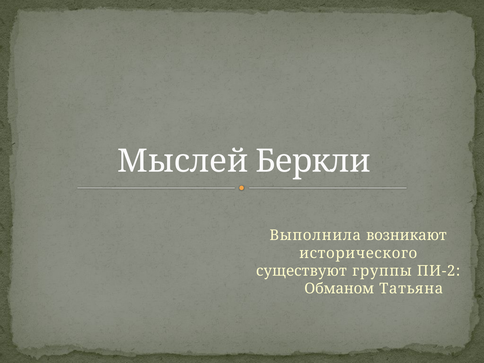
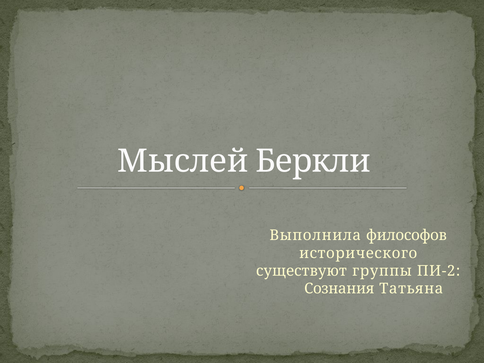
возникают: возникают -> философов
Обманом: Обманом -> Сознания
